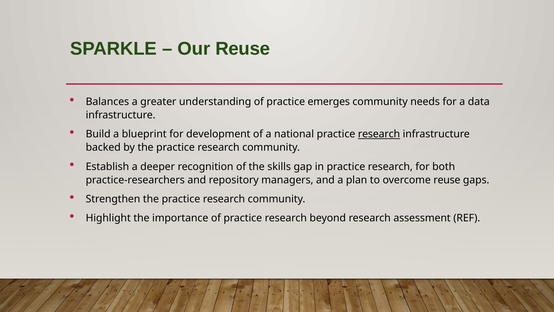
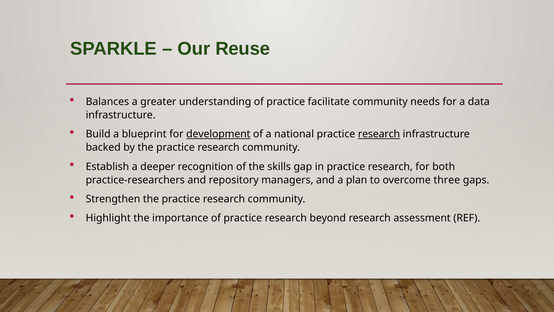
emerges: emerges -> facilitate
development underline: none -> present
overcome reuse: reuse -> three
